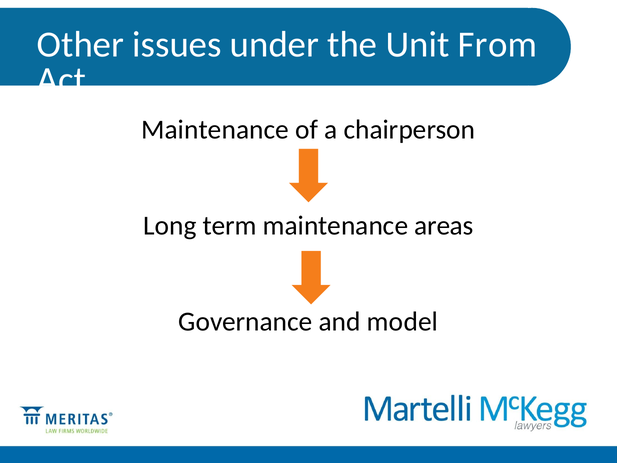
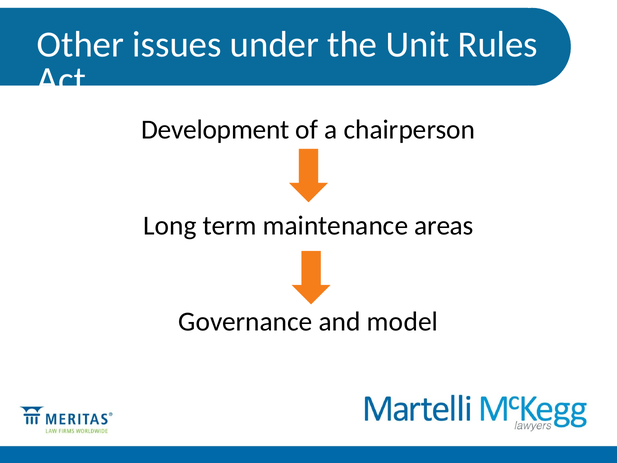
From: From -> Rules
Maintenance at (215, 129): Maintenance -> Development
